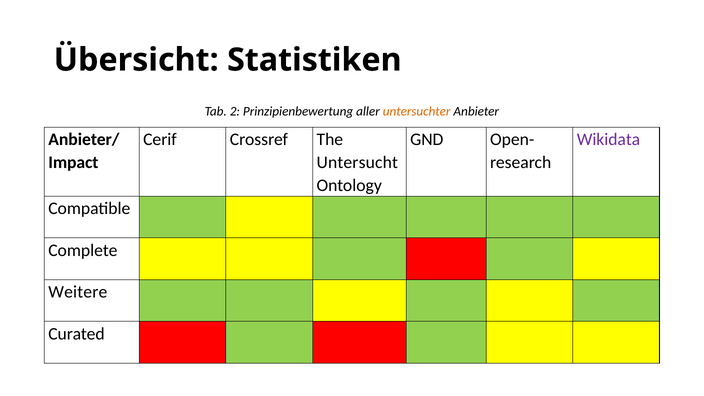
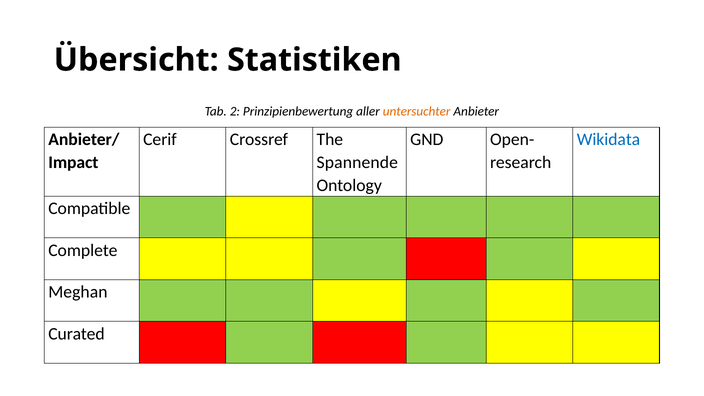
Wikidata colour: purple -> blue
Untersucht: Untersucht -> Spannende
Weitere: Weitere -> Meghan
